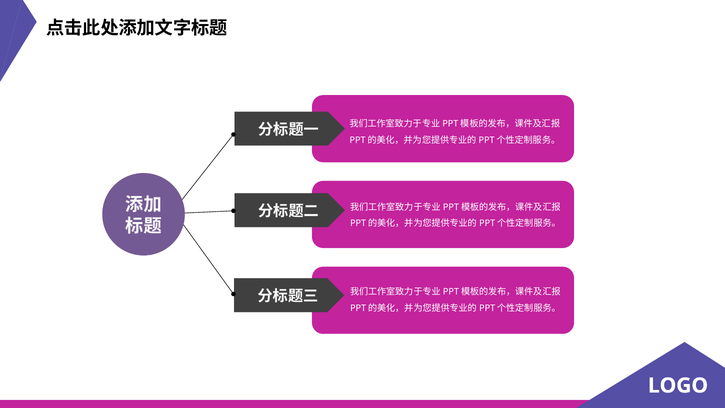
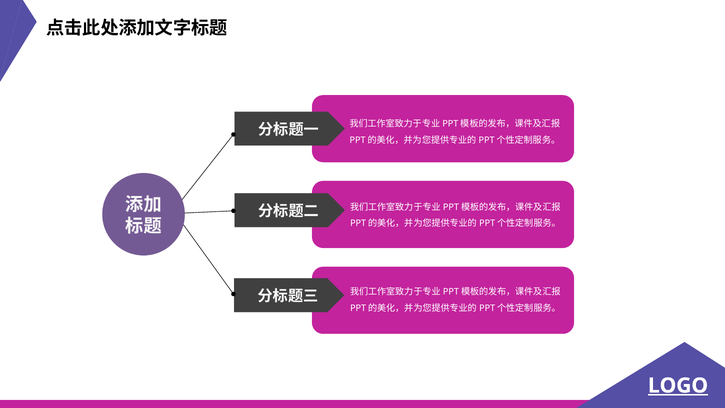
LOGO underline: none -> present
